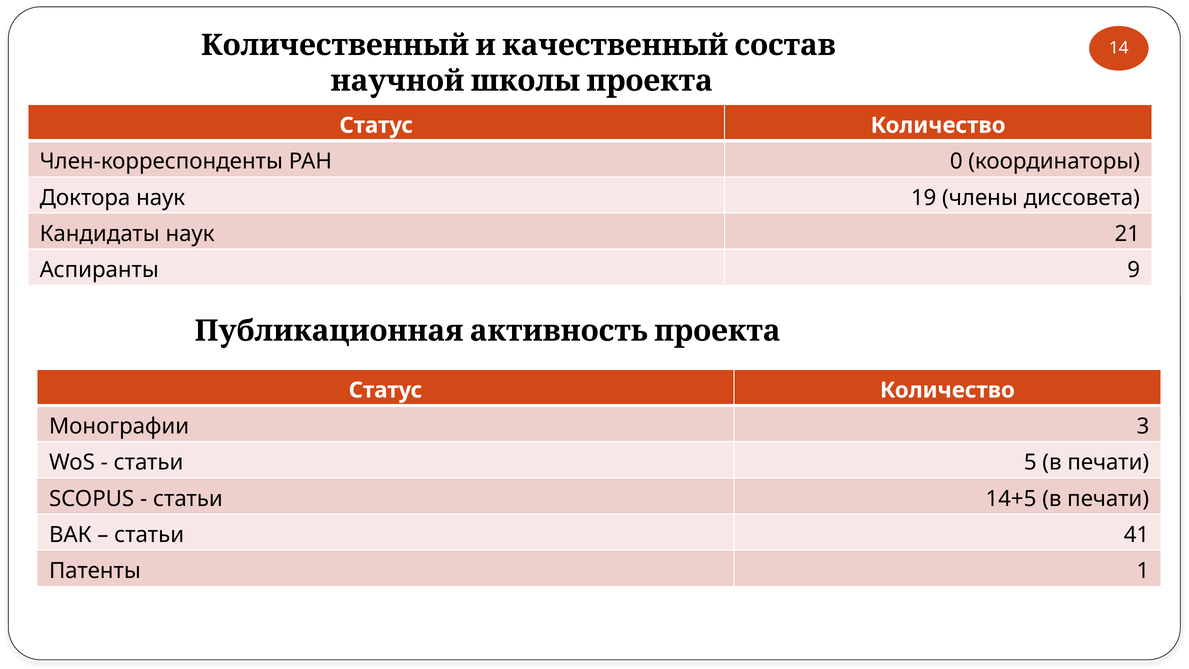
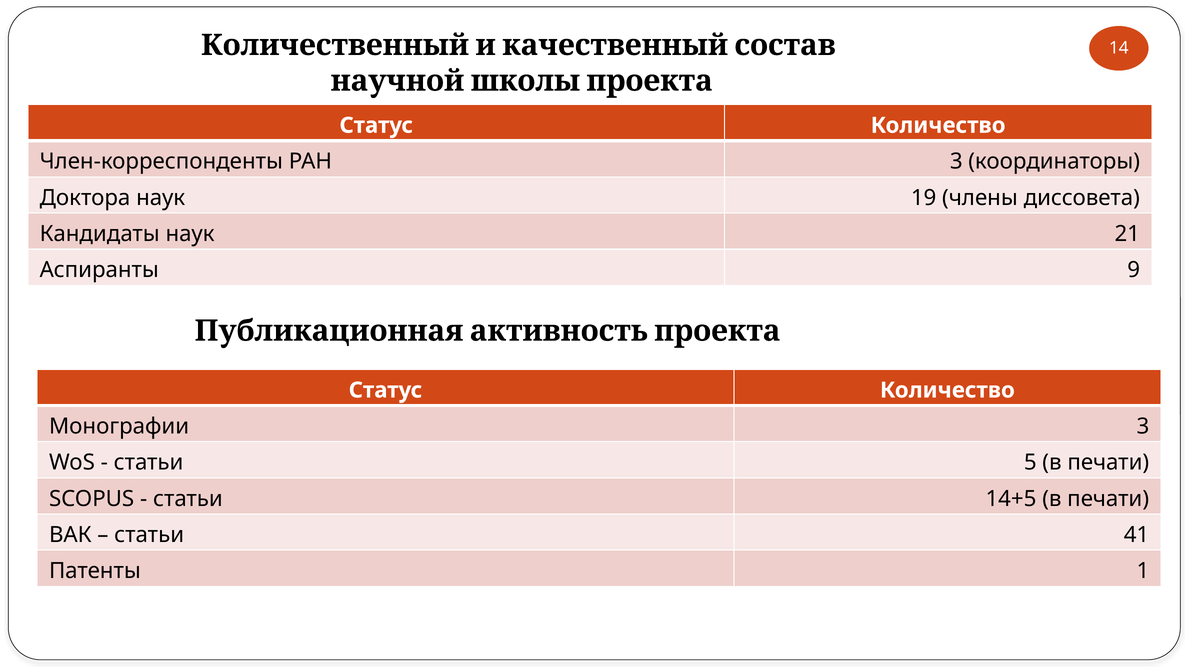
РАН 0: 0 -> 3
